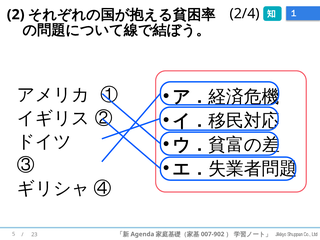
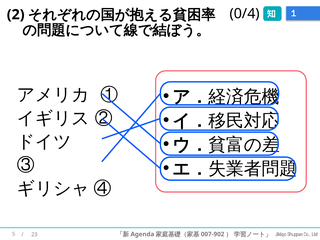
2/4: 2/4 -> 0/4
